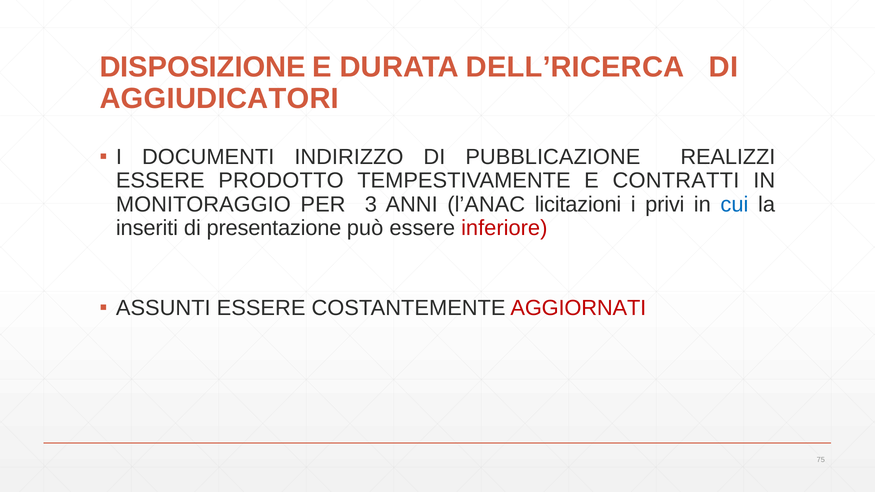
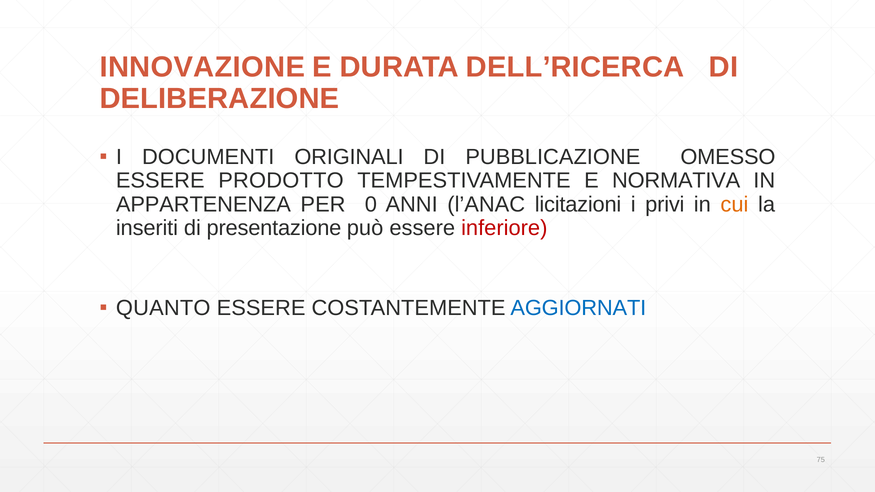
DISPOSIZIONE: DISPOSIZIONE -> INNOVAZIONE
AGGIUDICATORI: AGGIUDICATORI -> DELIBERAZIONE
INDIRIZZO: INDIRIZZO -> ORIGINALI
REALIZZI: REALIZZI -> OMESSO
CONTRATTI: CONTRATTI -> NORMATIVA
MONITORAGGIO: MONITORAGGIO -> APPARTENENZA
3: 3 -> 0
cui colour: blue -> orange
ASSUNTI: ASSUNTI -> QUANTO
AGGIORNATI colour: red -> blue
